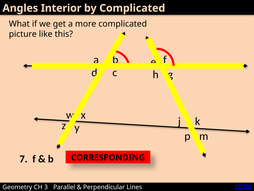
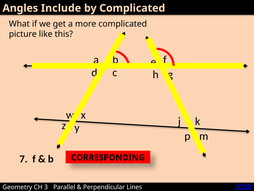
Interior: Interior -> Include
